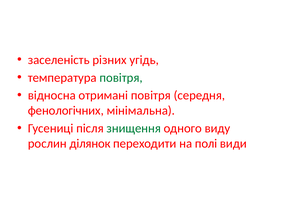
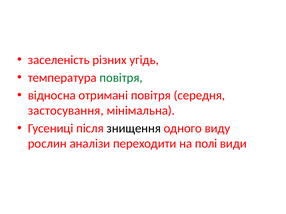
фенологічних: фенологічних -> застосування
знищення colour: green -> black
ділянок: ділянок -> аналізи
